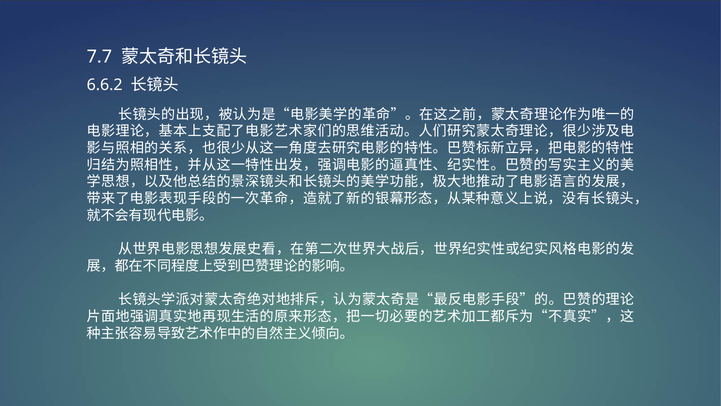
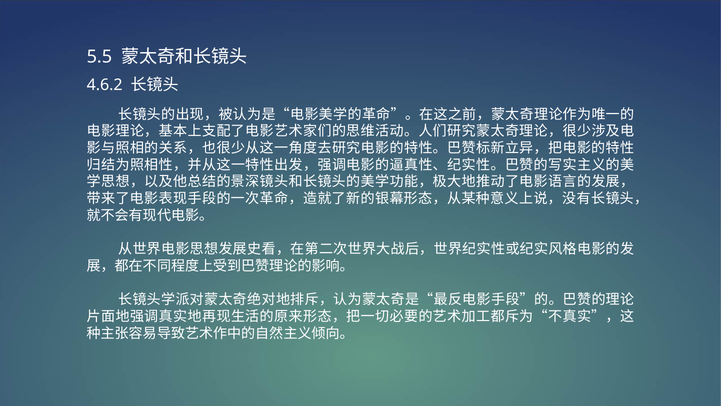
7.7: 7.7 -> 5.5
6.6.2: 6.6.2 -> 4.6.2
